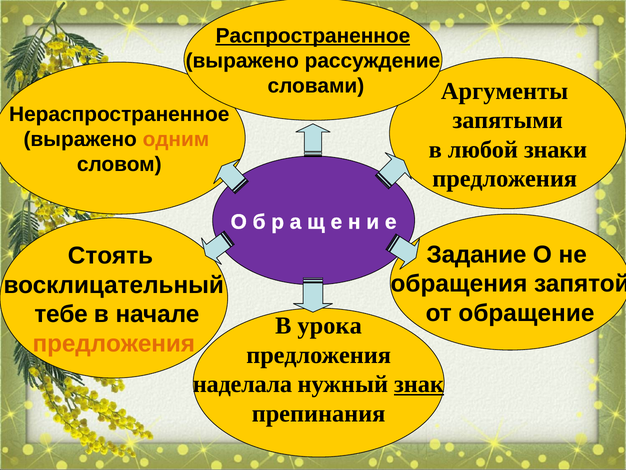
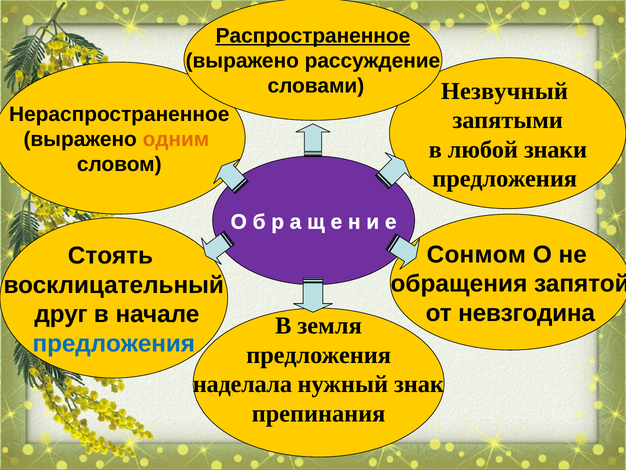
Аргументы: Аргументы -> Незвучный
Задание: Задание -> Сонмом
обращение: обращение -> невзгодина
тебе: тебе -> друг
урока: урока -> земля
предложения at (114, 343) colour: orange -> blue
знак underline: present -> none
